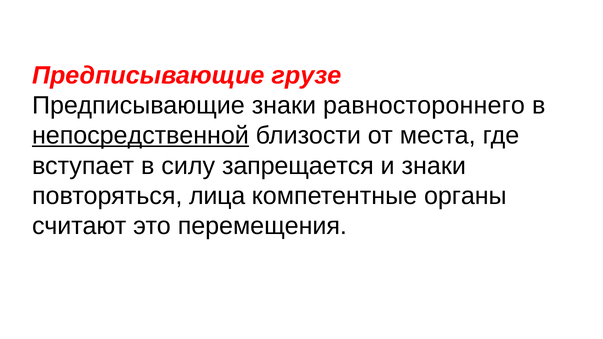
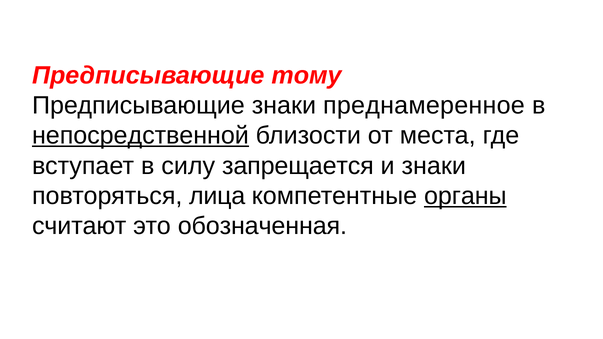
грузе: грузе -> тому
равностороннего: равностороннего -> преднамеренное
органы underline: none -> present
перемещения: перемещения -> обозначенная
